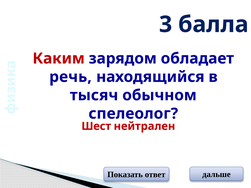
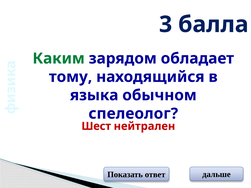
Каким colour: red -> green
речь: речь -> тому
тысяч: тысяч -> языка
